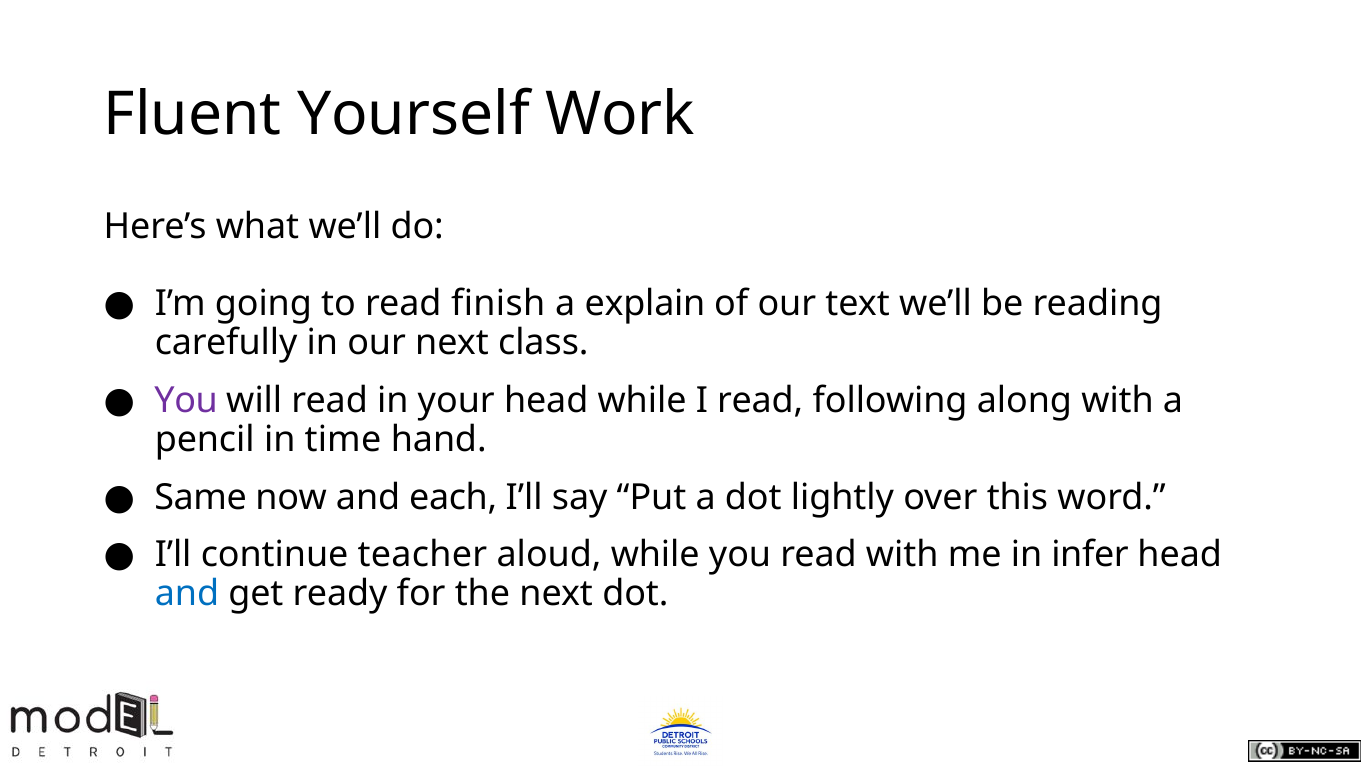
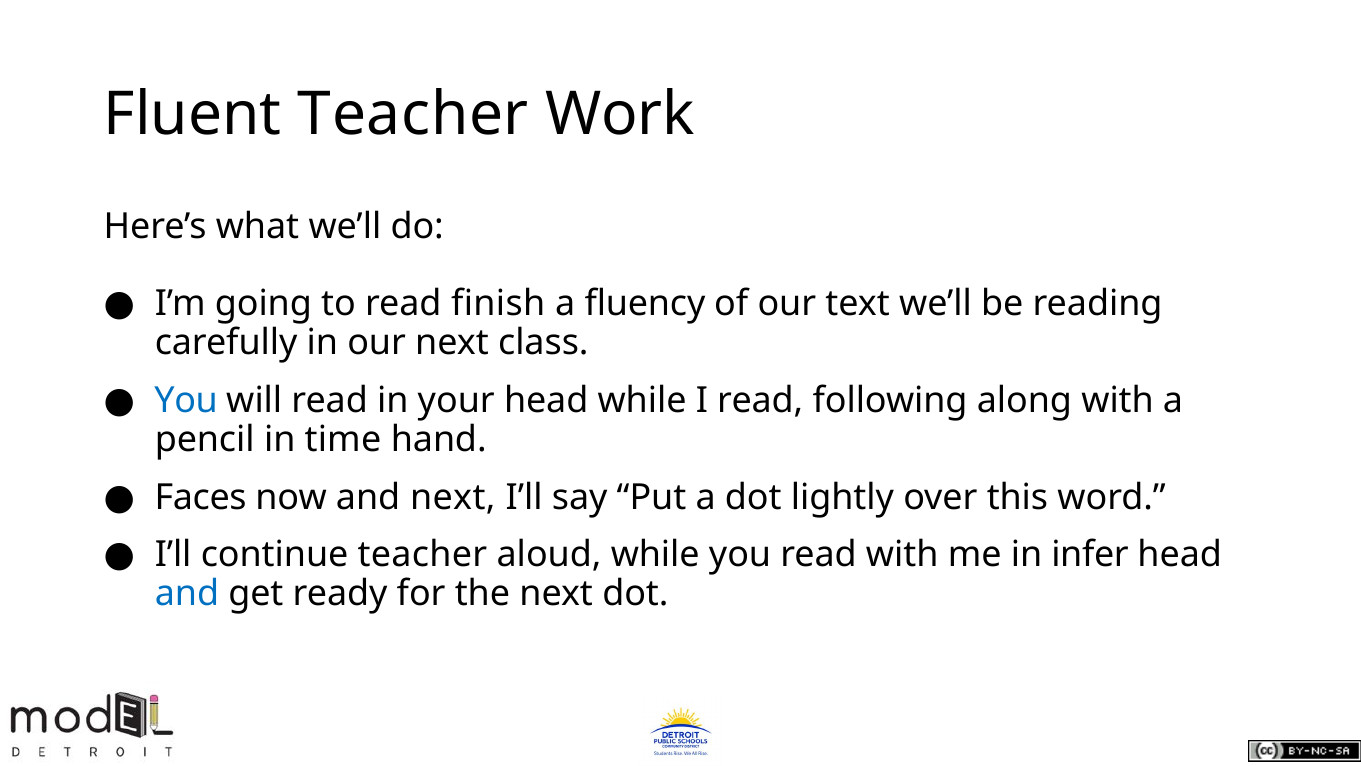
Fluent Yourself: Yourself -> Teacher
explain: explain -> fluency
You at (186, 400) colour: purple -> blue
Same: Same -> Faces
and each: each -> next
